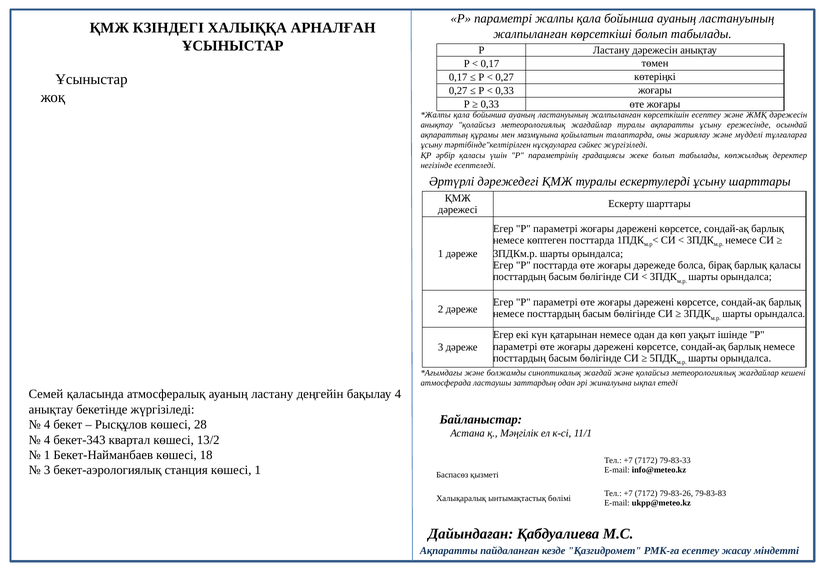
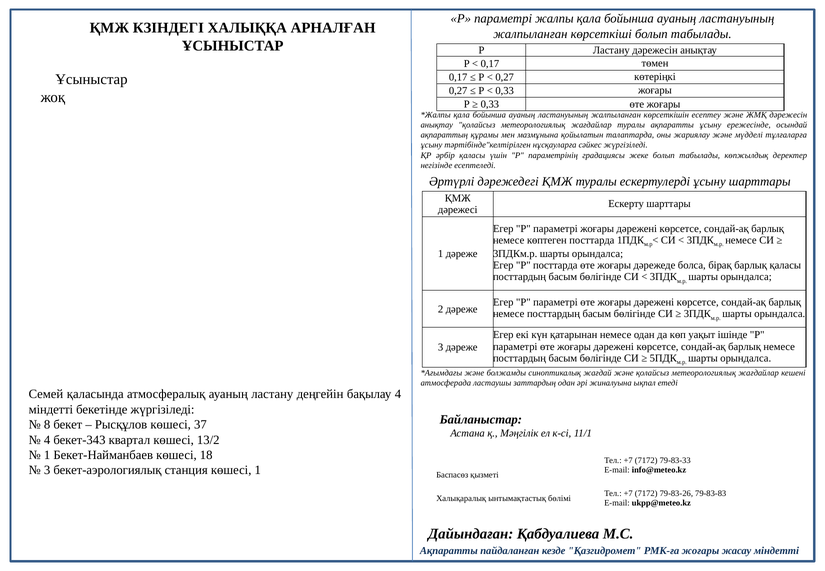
анықтау at (51, 409): анықтау -> міндетті
4 at (47, 425): 4 -> 8
28: 28 -> 37
РМК-ға есептеу: есептеу -> жоғары
